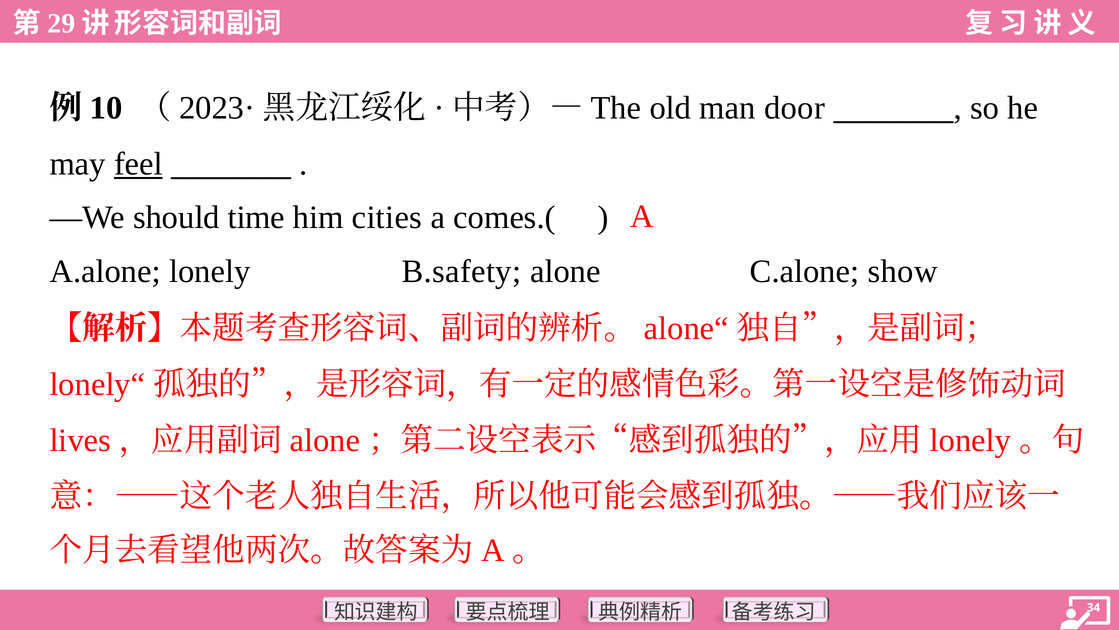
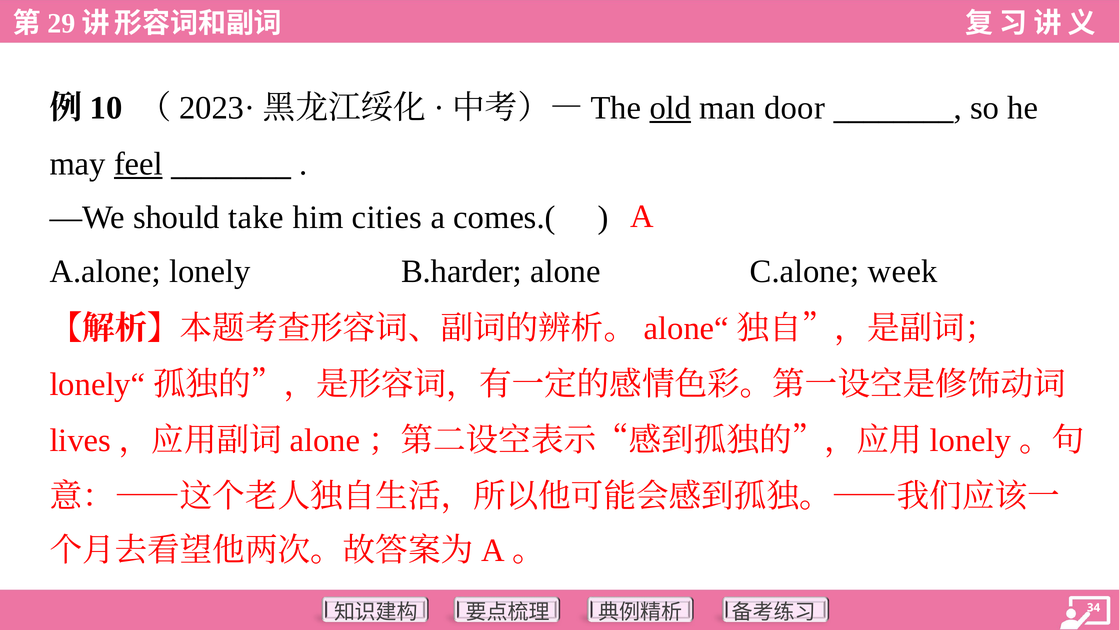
old underline: none -> present
time: time -> take
B.safety: B.safety -> B.harder
show: show -> week
